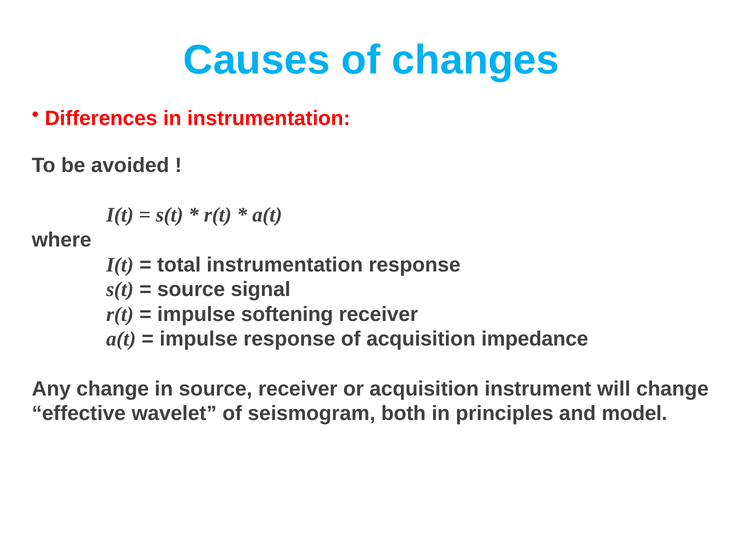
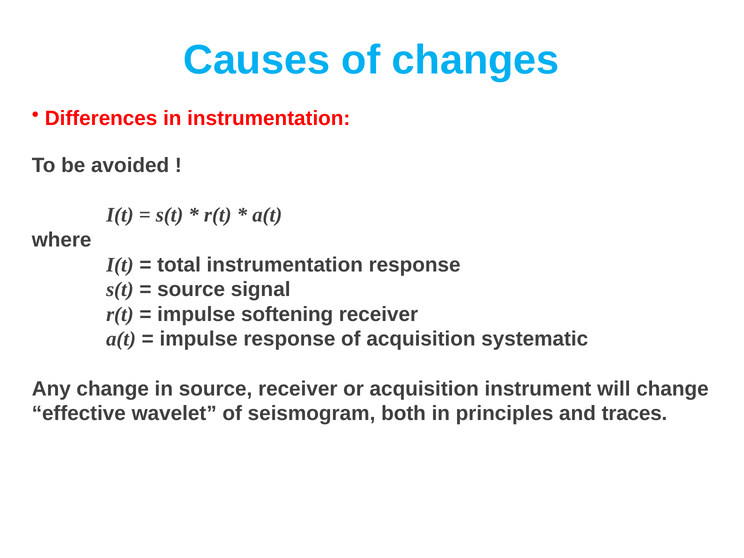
impedance: impedance -> systematic
model: model -> traces
